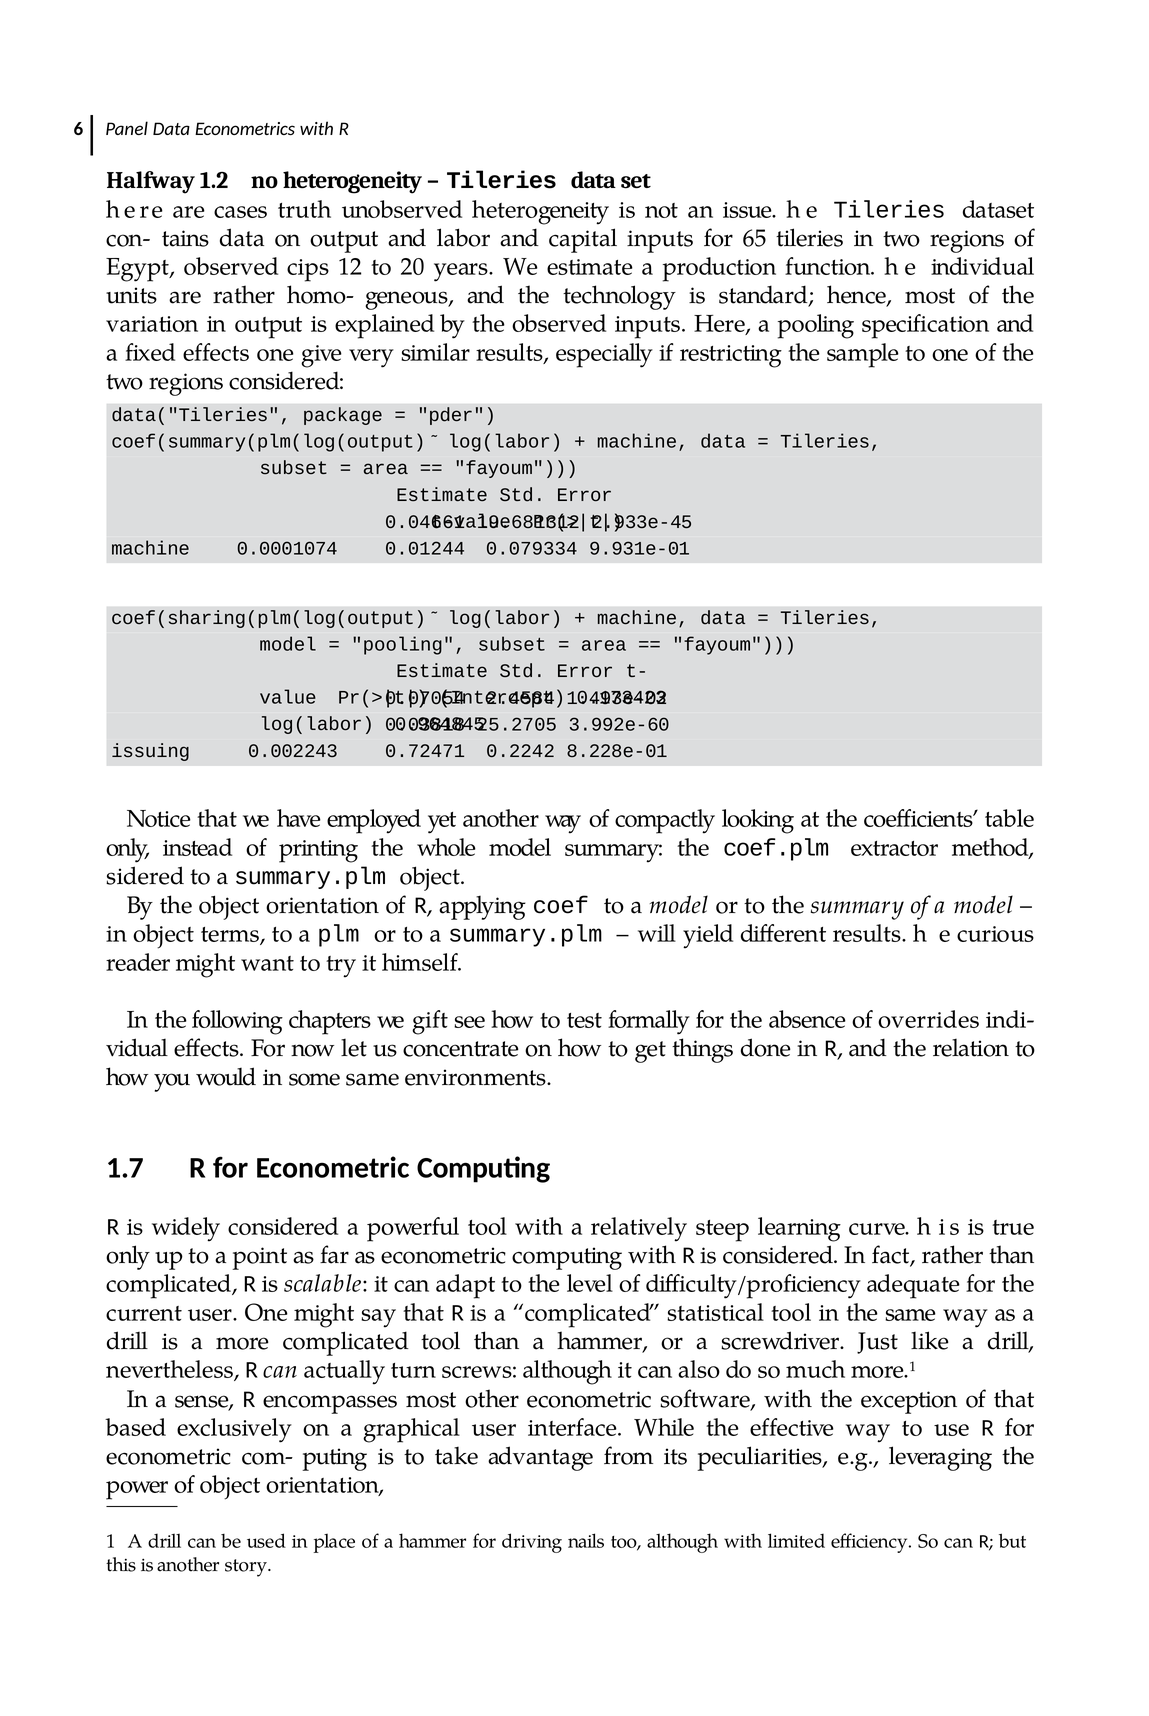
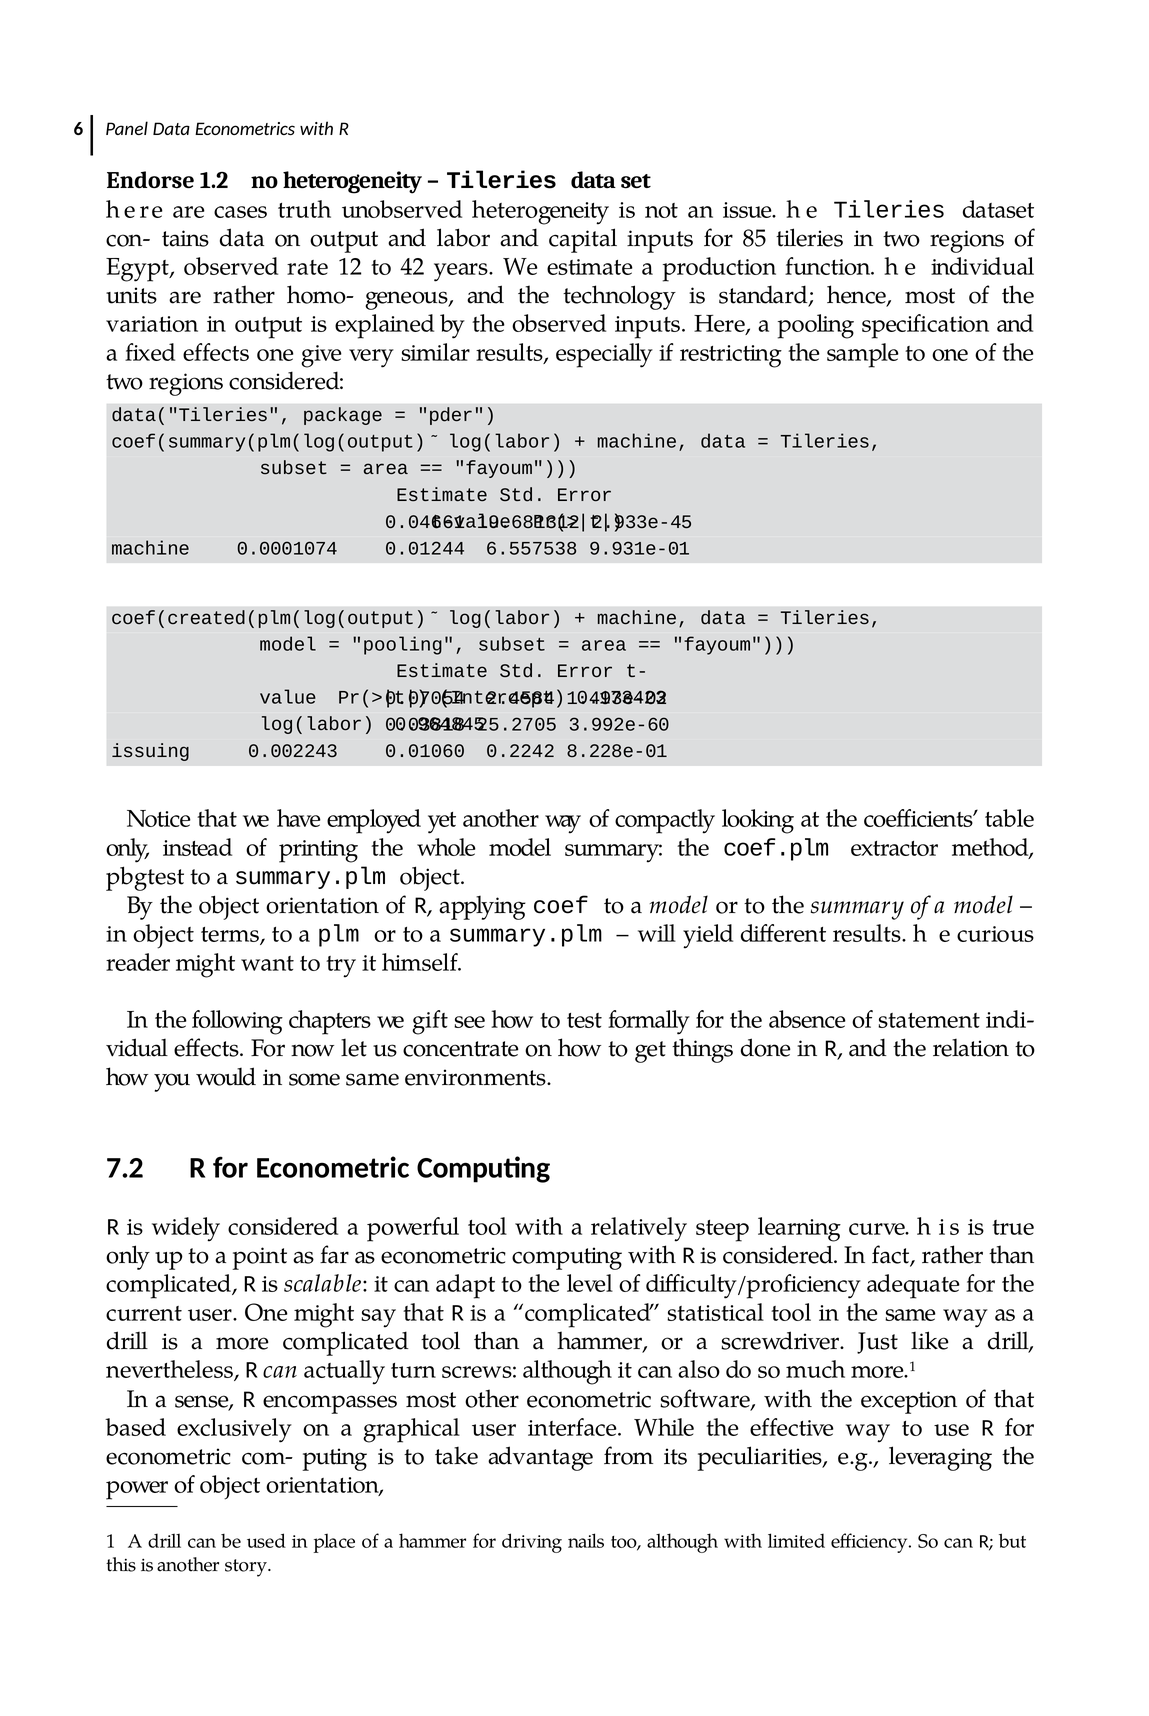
Halfway: Halfway -> Endorse
65: 65 -> 85
cips: cips -> rate
20: 20 -> 42
0.079334: 0.079334 -> 6.557538
coef(sharing(plm(log(output: coef(sharing(plm(log(output -> coef(created(plm(log(output
0.72471: 0.72471 -> 0.01060
sidered: sidered -> pbgtest
overrides: overrides -> statement
1.7: 1.7 -> 7.2
